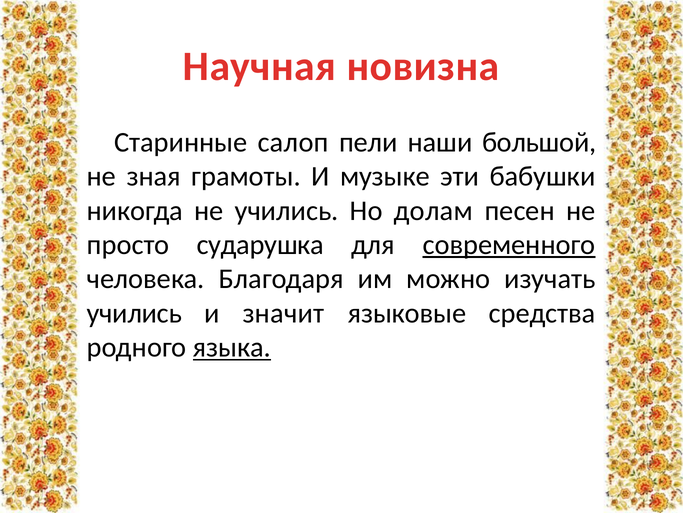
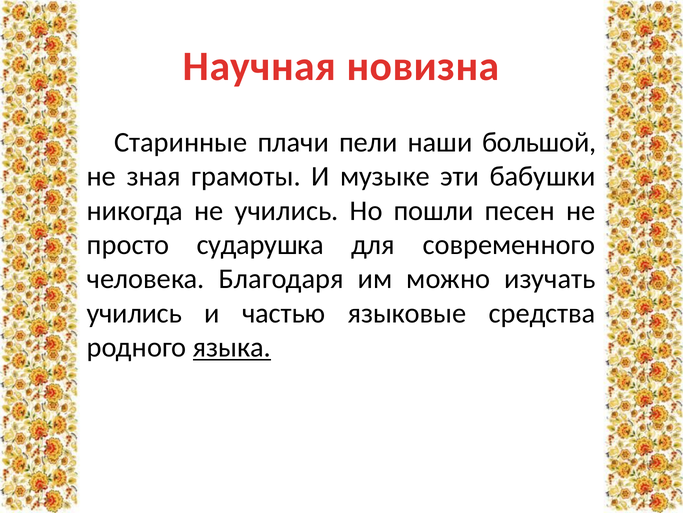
салоп: салоп -> плачи
долам: долам -> пошли
современного underline: present -> none
значит: значит -> частью
